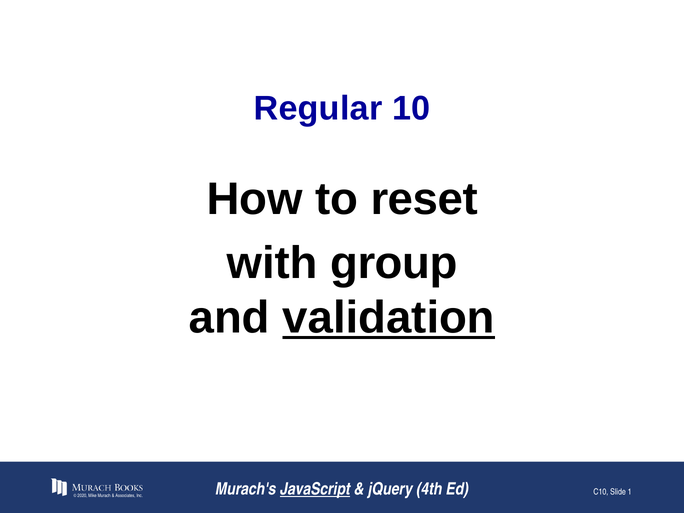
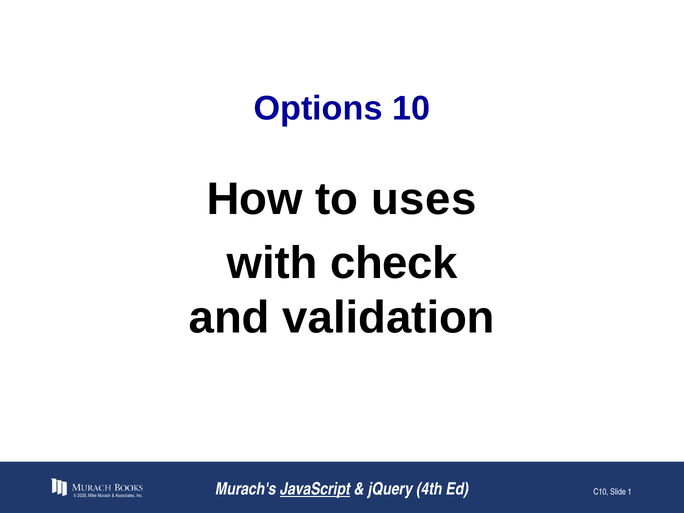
Regular: Regular -> Options
reset: reset -> uses
group: group -> check
validation underline: present -> none
